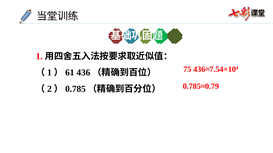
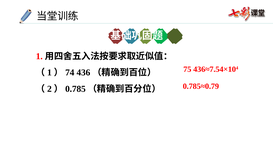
61: 61 -> 74
